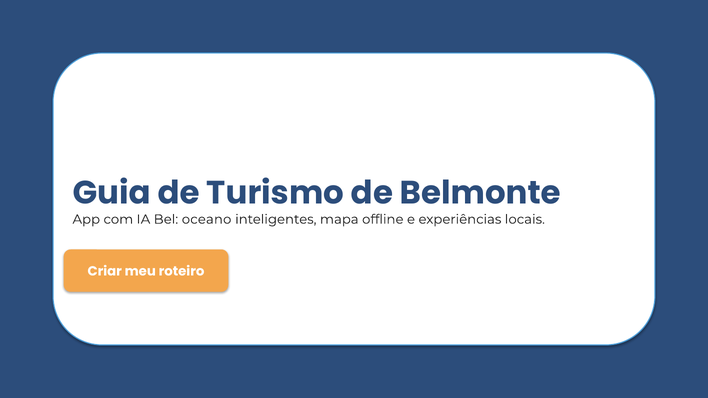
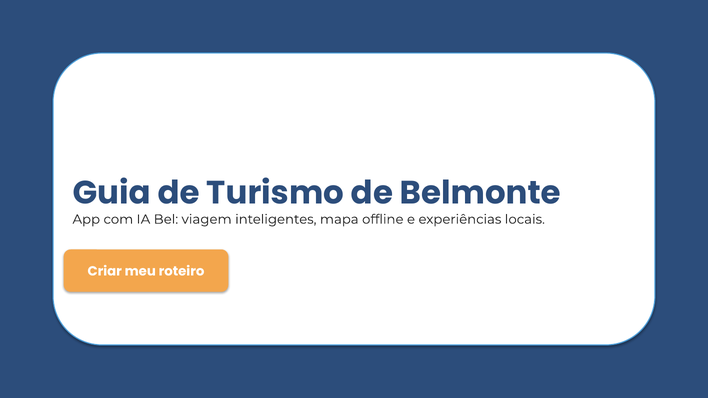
oceano: oceano -> viagem
